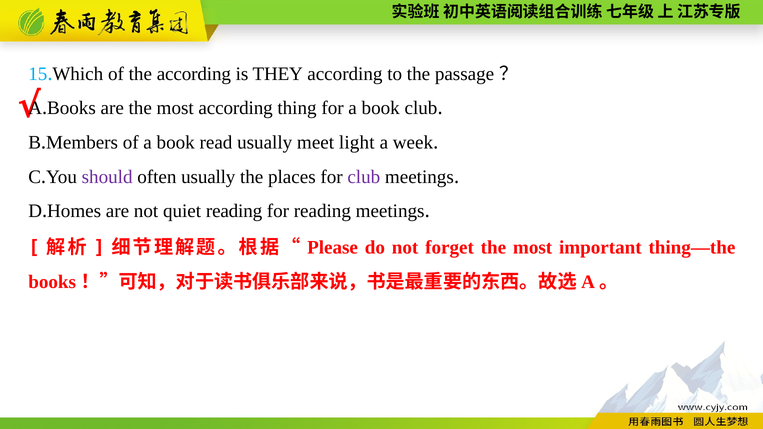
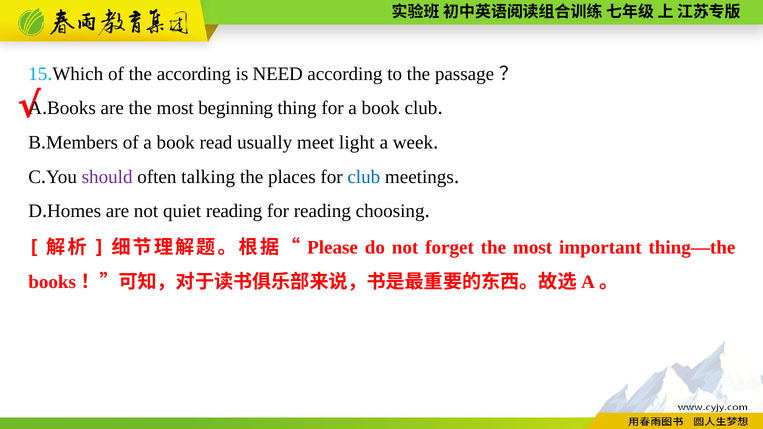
THEY: THEY -> NEED
most according: according -> beginning
often usually: usually -> talking
club at (364, 177) colour: purple -> blue
reading meetings: meetings -> choosing
